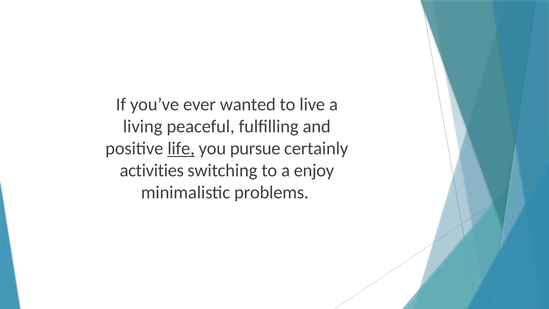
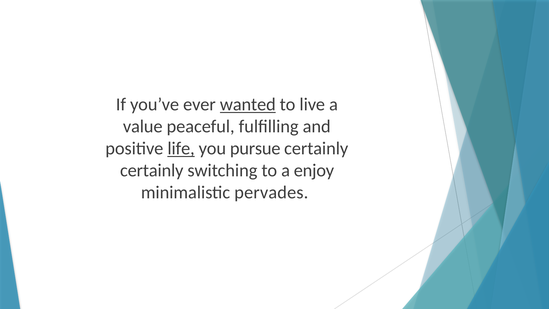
wanted underline: none -> present
living: living -> value
activities at (152, 170): activities -> certainly
problems: problems -> pervades
